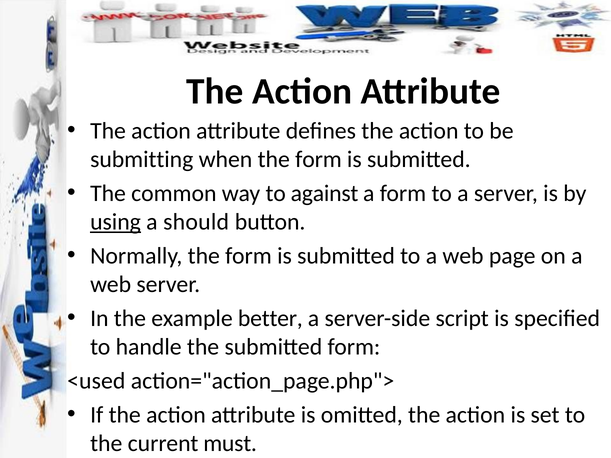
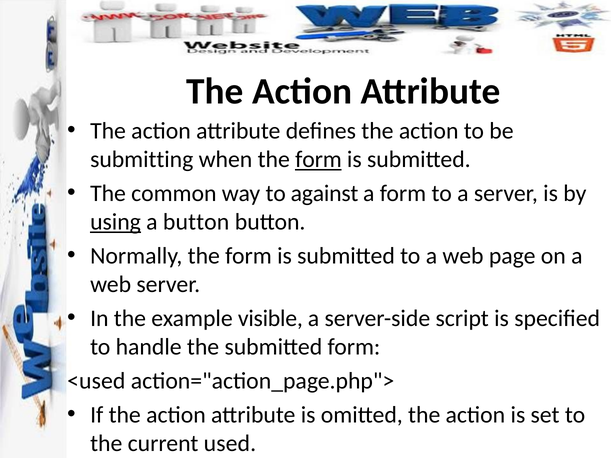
form at (318, 160) underline: none -> present
a should: should -> button
better: better -> visible
must: must -> used
